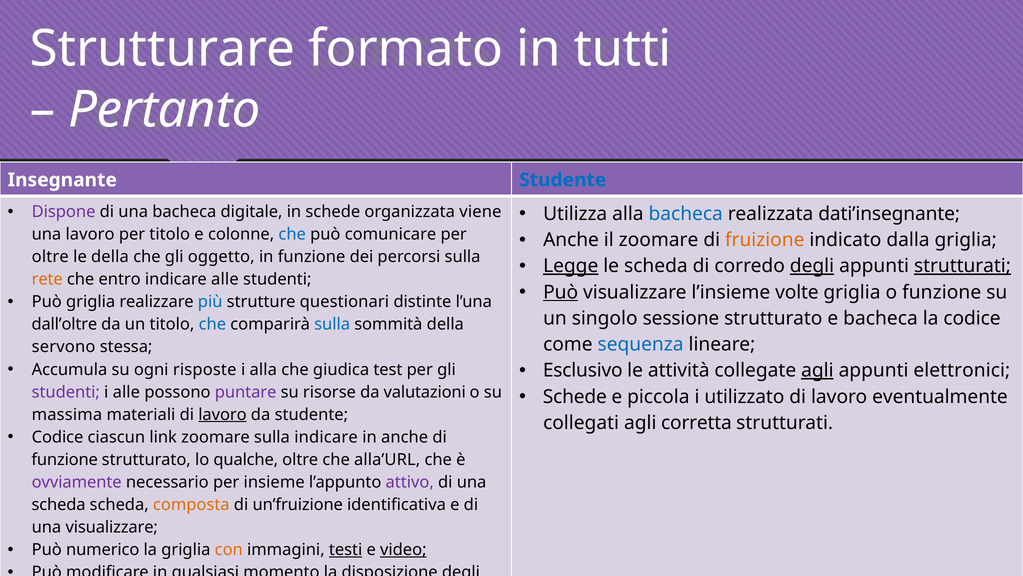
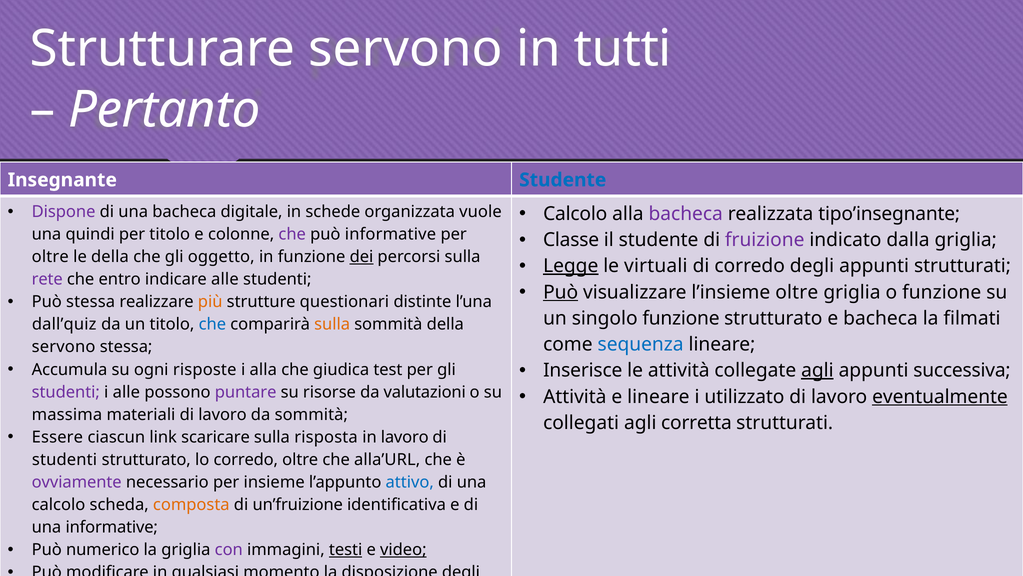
Strutturare formato: formato -> servono
organizzata viene: viene -> vuole
Utilizza at (575, 214): Utilizza -> Calcolo
bacheca at (686, 214) colour: blue -> purple
dati’insegnante: dati’insegnante -> tipo’insegnante
una lavoro: lavoro -> quindi
che at (292, 234) colour: blue -> purple
può comunicare: comunicare -> informative
Anche at (571, 240): Anche -> Classe
il zoomare: zoomare -> studente
fruizione colour: orange -> purple
dei underline: none -> present
le scheda: scheda -> virtuali
degli at (812, 266) underline: present -> none
strutturati at (962, 266) underline: present -> none
rete colour: orange -> purple
l’insieme volte: volte -> oltre
Può griglia: griglia -> stessa
più colour: blue -> orange
singolo sessione: sessione -> funzione
la codice: codice -> filmati
dall’oltre: dall’oltre -> dall’quiz
sulla at (332, 324) colour: blue -> orange
Esclusivo: Esclusivo -> Inserisce
elettronici: elettronici -> successiva
Schede at (575, 396): Schede -> Attività
e piccola: piccola -> lineare
eventualmente underline: none -> present
lavoro at (223, 414) underline: present -> none
da studente: studente -> sommità
Codice at (58, 437): Codice -> Essere
link zoomare: zoomare -> scaricare
sulla indicare: indicare -> risposta
in anche: anche -> lavoro
funzione at (65, 459): funzione -> studenti
lo qualche: qualche -> corredo
attivo colour: purple -> blue
scheda at (59, 504): scheda -> calcolo
una visualizzare: visualizzare -> informative
con colour: orange -> purple
